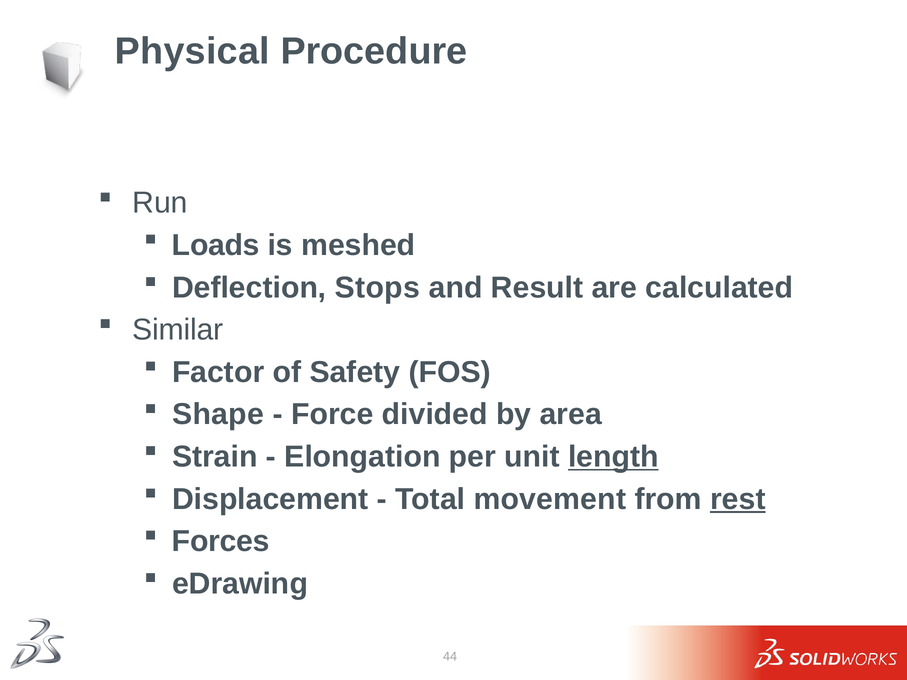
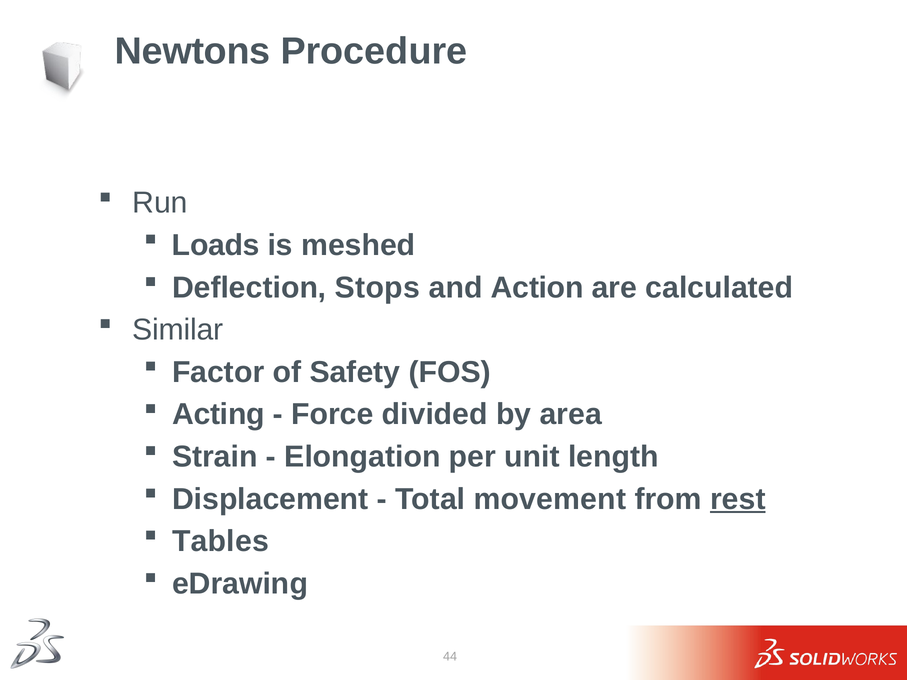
Physical: Physical -> Newtons
Result: Result -> Action
Shape: Shape -> Acting
length underline: present -> none
Forces: Forces -> Tables
